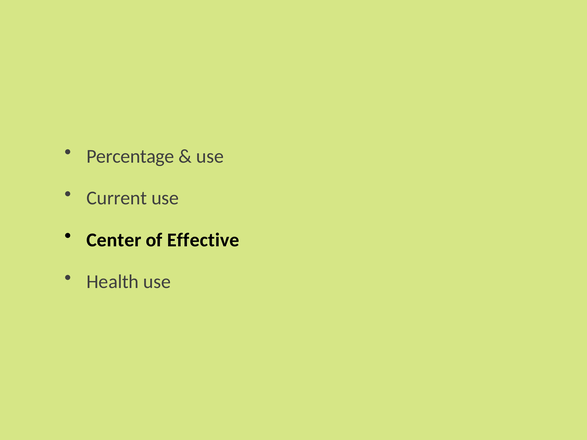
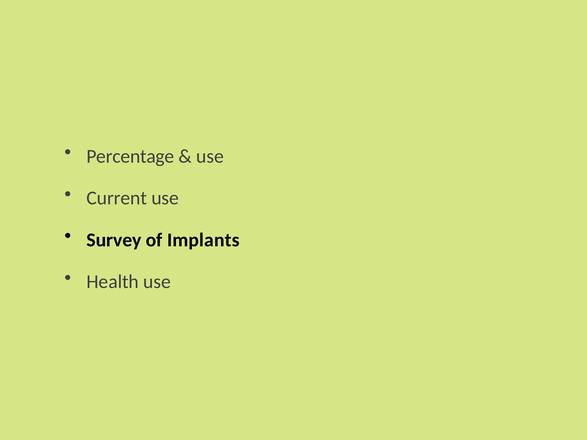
Center: Center -> Survey
Effective: Effective -> Implants
